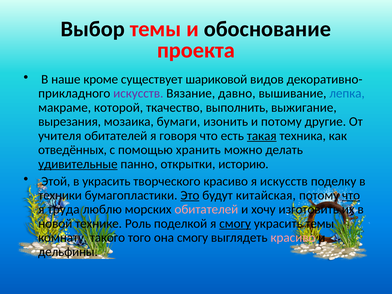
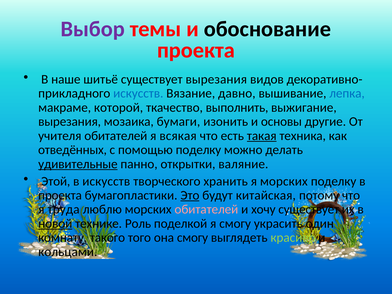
Выбор colour: black -> purple
кроме: кроме -> шитьё
существует шариковой: шариковой -> вырезания
искусств at (138, 93) colour: purple -> blue
и потому: потому -> основы
говоря: говоря -> всякая
помощью хранить: хранить -> поделку
историю: историю -> валяние
в украсить: украсить -> искусств
творческого красиво: красиво -> хранить
я искусств: искусств -> морских
техники at (60, 195): техники -> проекта
что at (351, 195) underline: present -> none
хочу изготовить: изготовить -> существует
новой underline: none -> present
смогу at (235, 224) underline: present -> none
украсить темы: темы -> один
красиво at (293, 238) colour: pink -> light green
дельфины: дельфины -> кольцами
